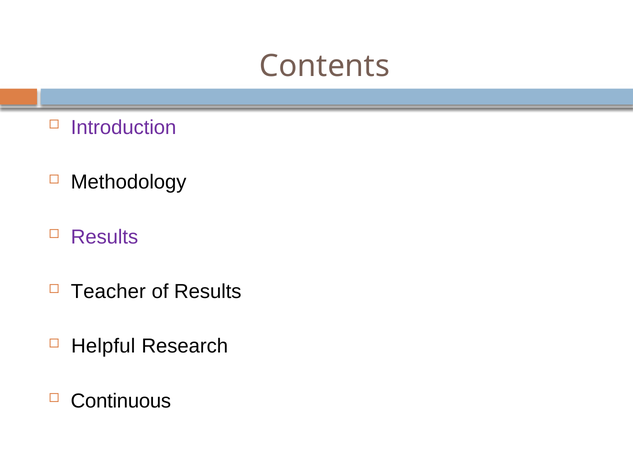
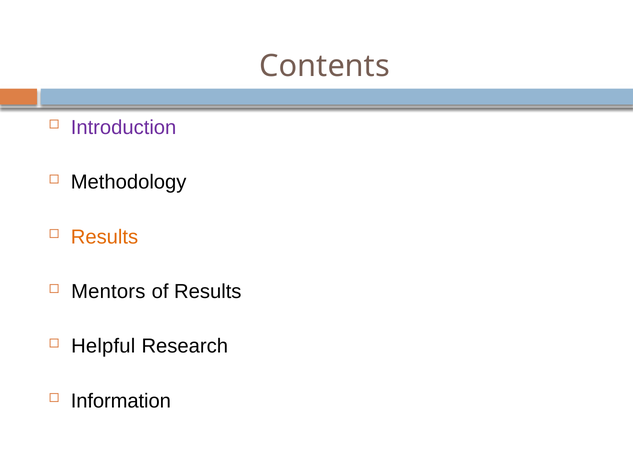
Results at (104, 237) colour: purple -> orange
Teacher: Teacher -> Mentors
Continuous: Continuous -> Information
